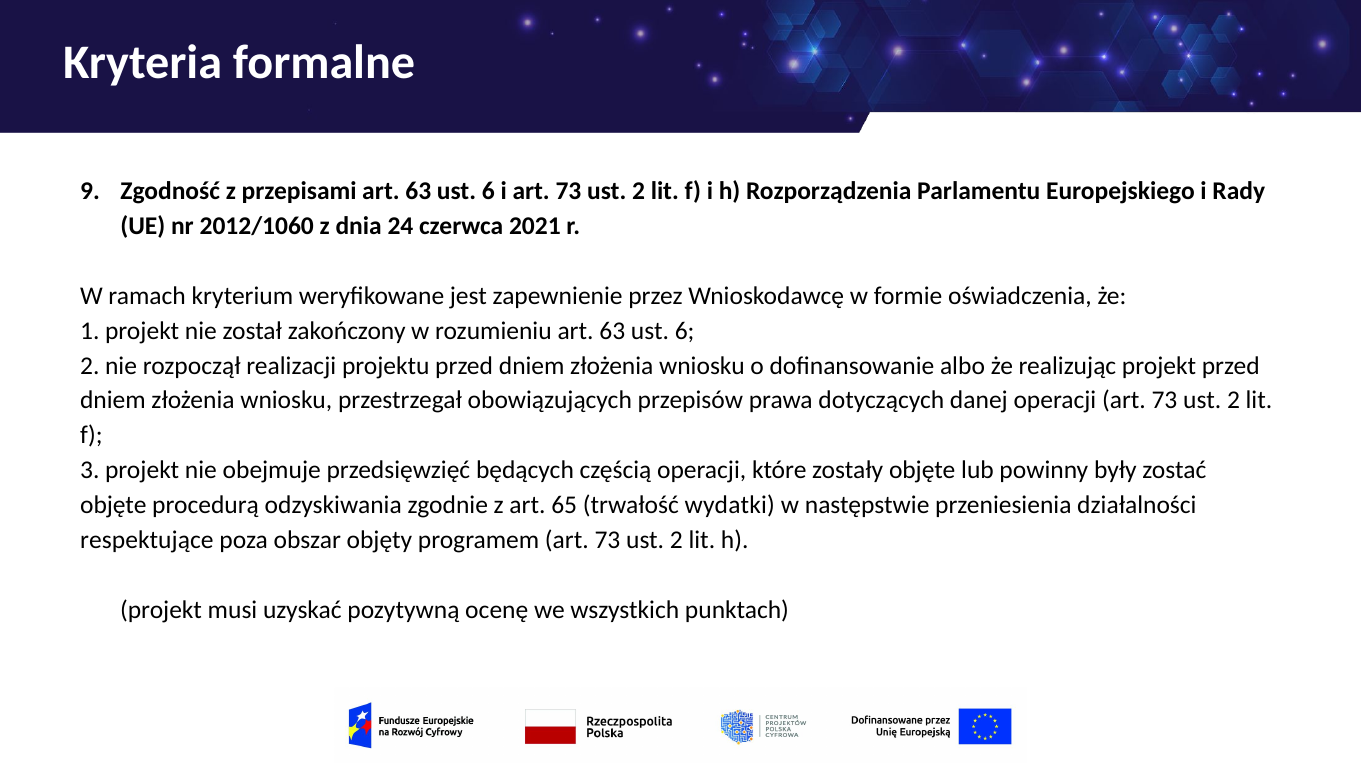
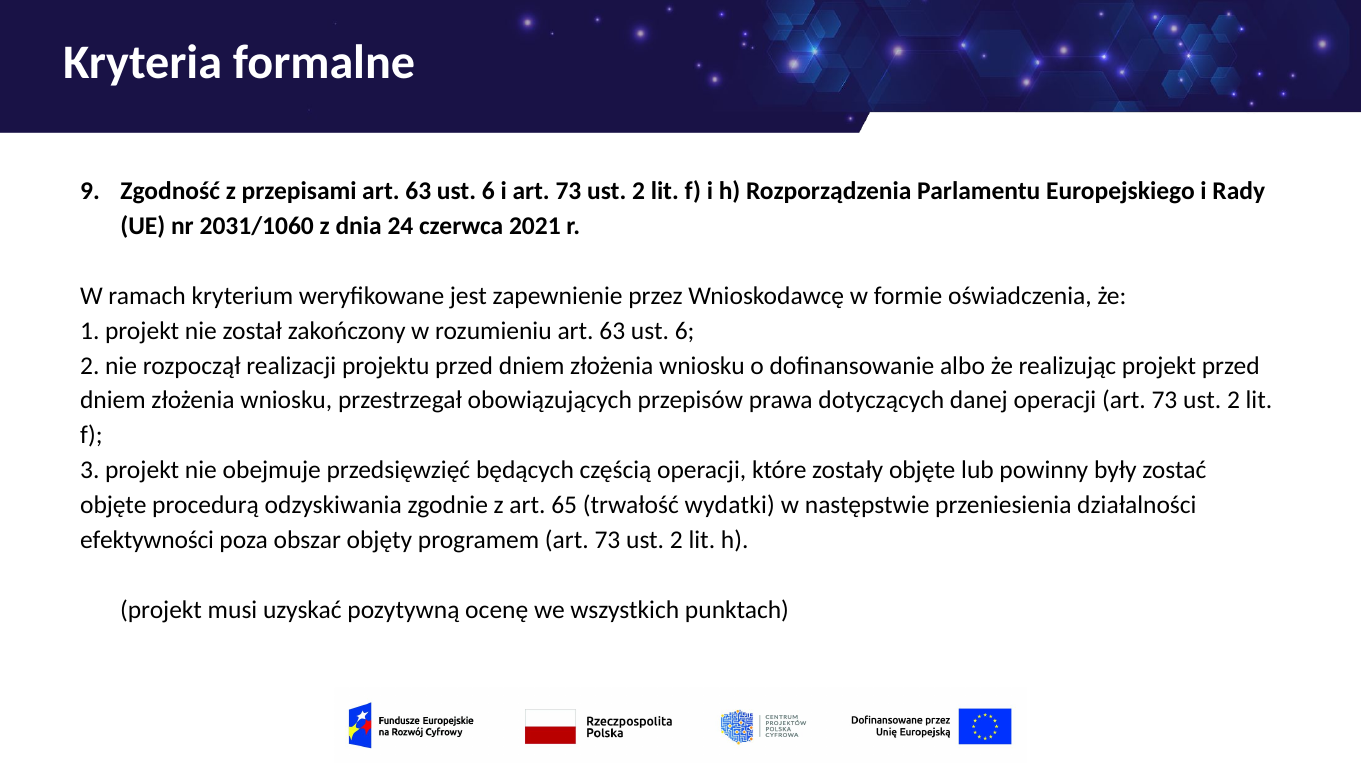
2012/1060: 2012/1060 -> 2031/1060
respektujące: respektujące -> efektywności
